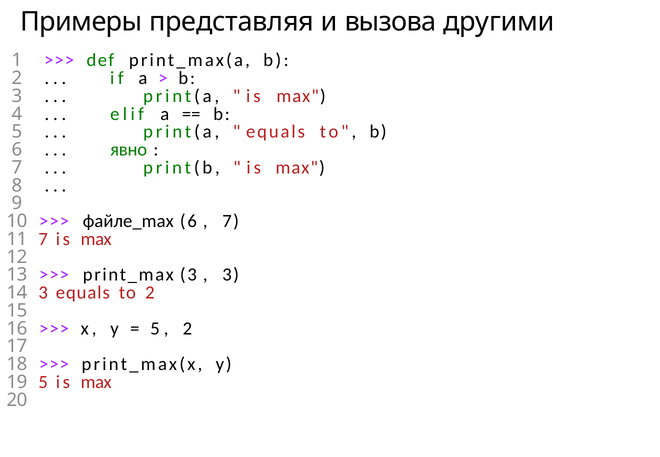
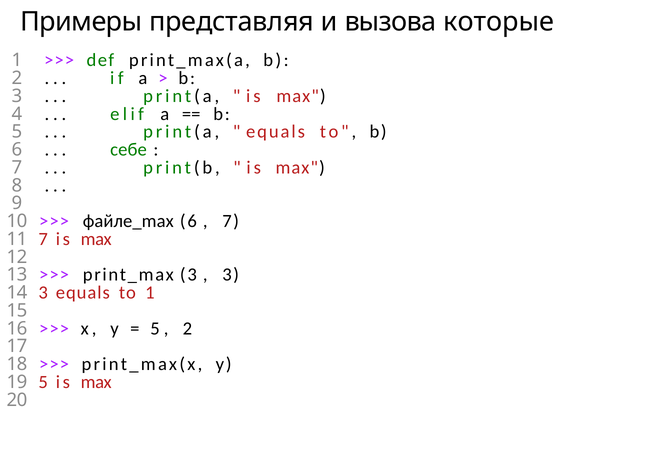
другими: другими -> которые
явно: явно -> себе
to 2: 2 -> 1
